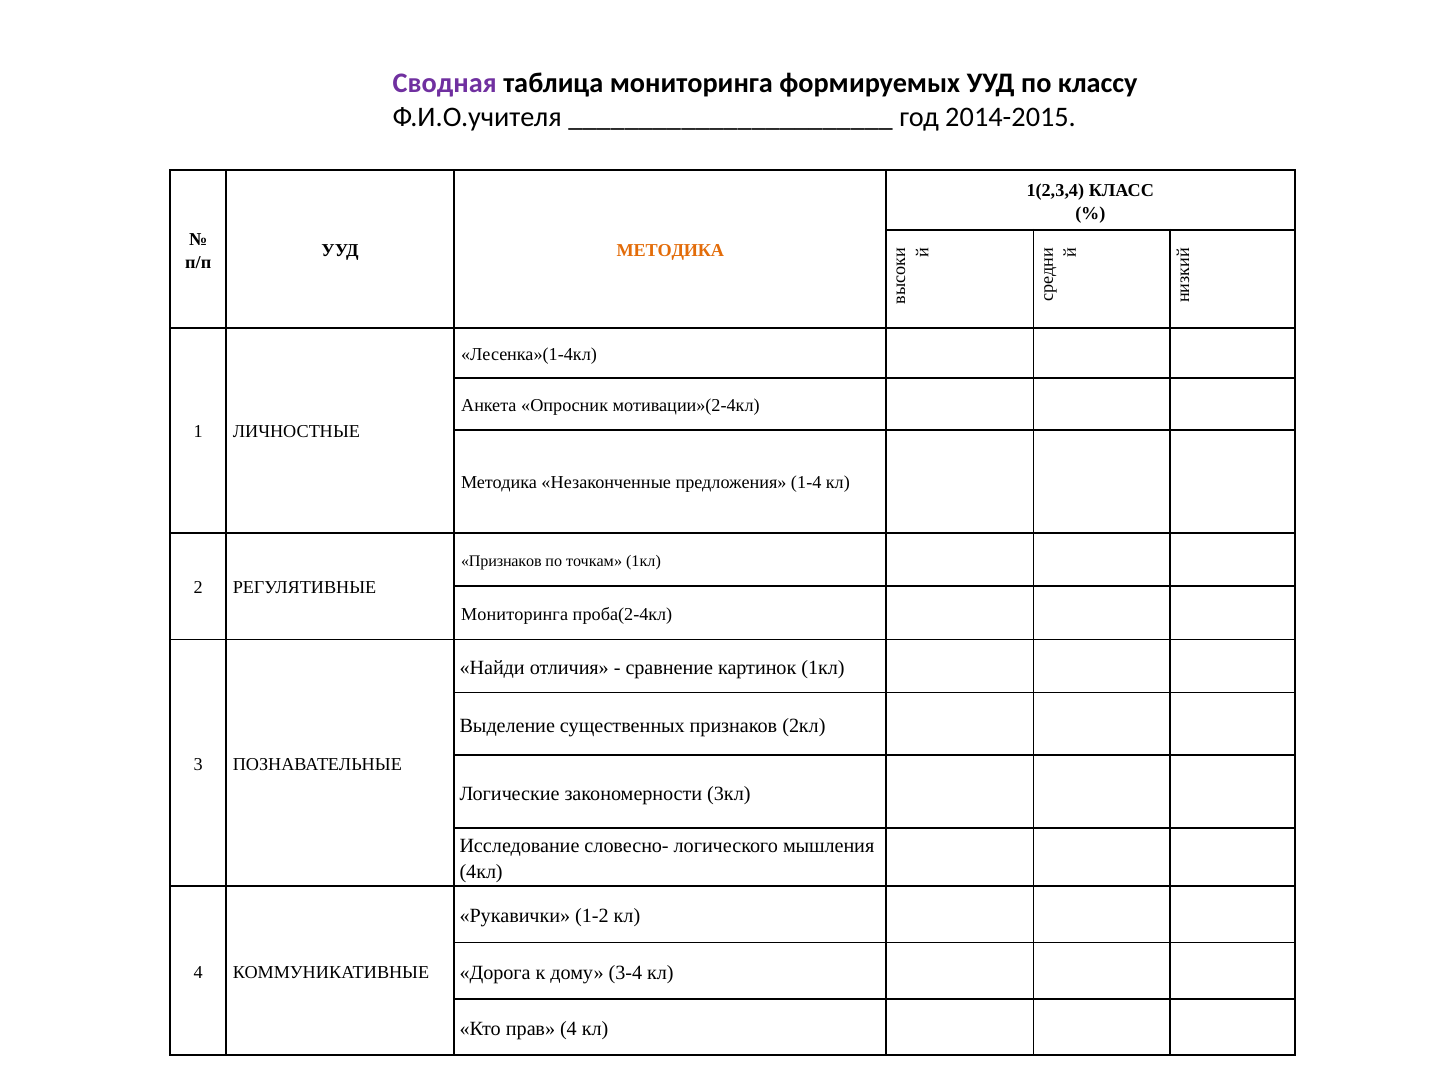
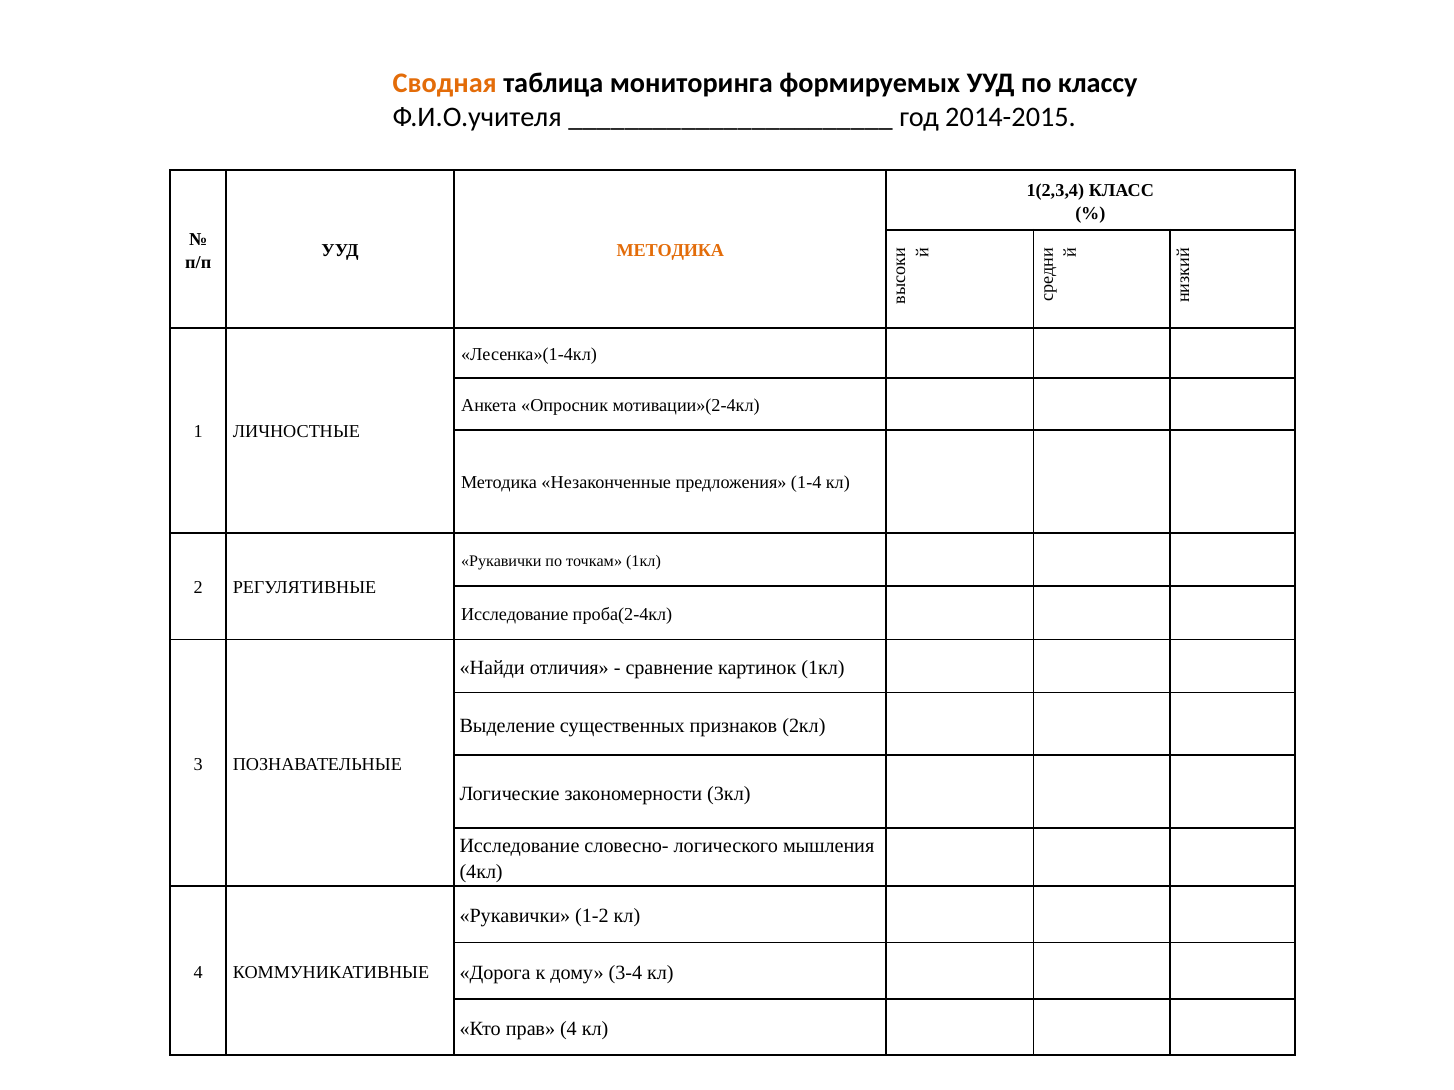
Сводная colour: purple -> orange
Признаков at (501, 561): Признаков -> Рукавички
Мониторинга at (515, 615): Мониторинга -> Исследование
